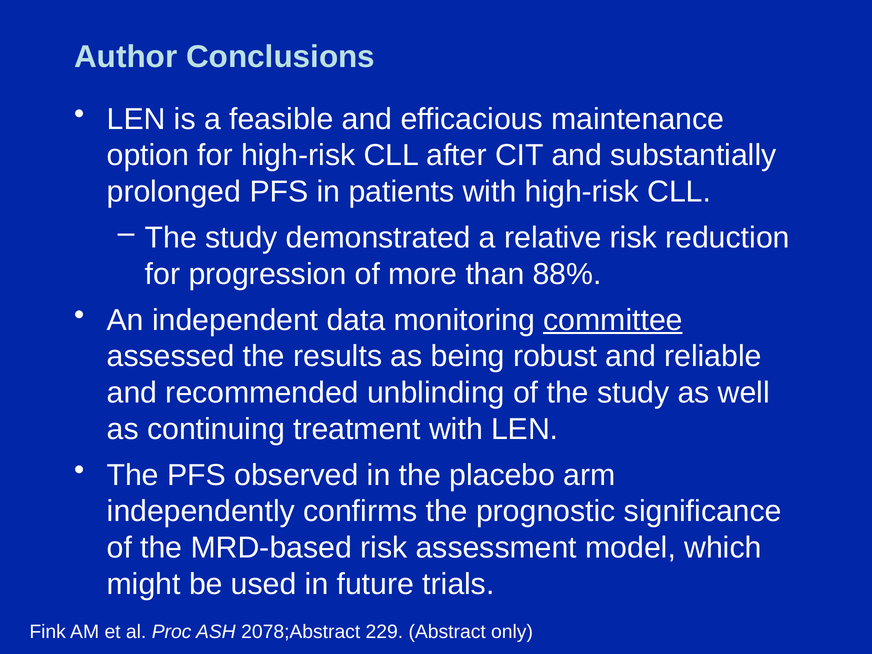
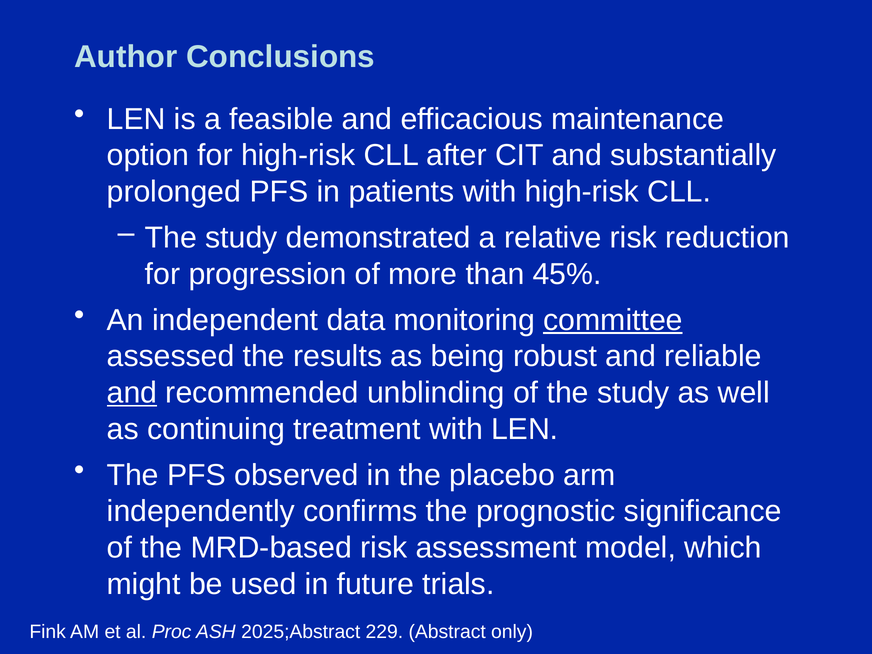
88%: 88% -> 45%
and at (132, 393) underline: none -> present
2078;Abstract: 2078;Abstract -> 2025;Abstract
